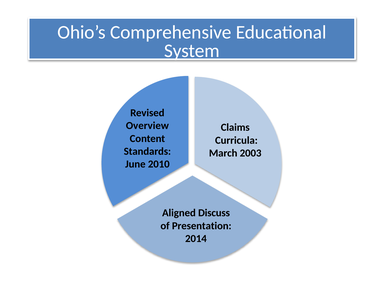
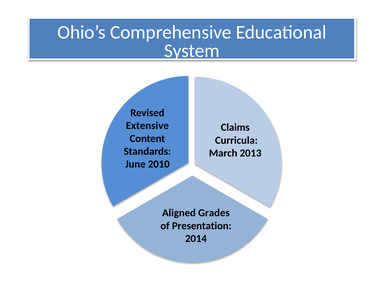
Overview: Overview -> Extensive
2003: 2003 -> 2013
Discuss: Discuss -> Grades
